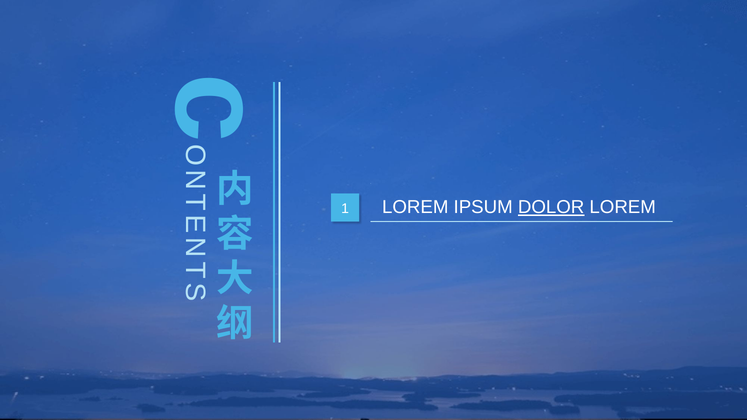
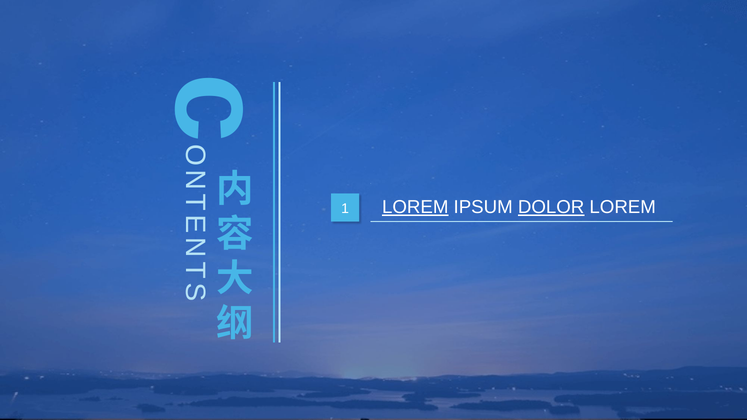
LOREM at (415, 207) underline: none -> present
